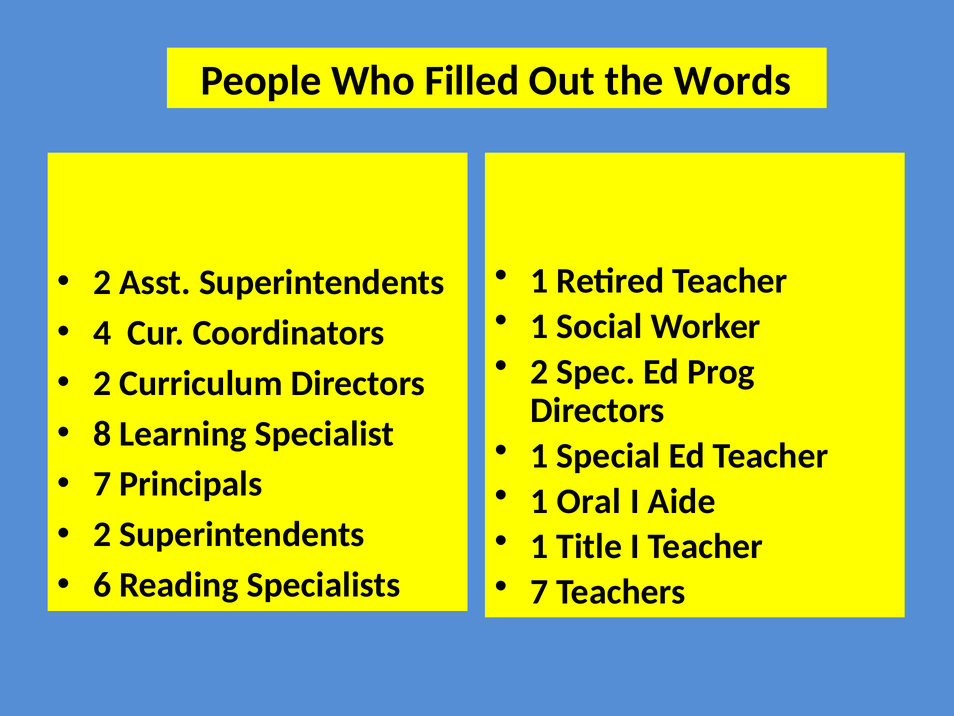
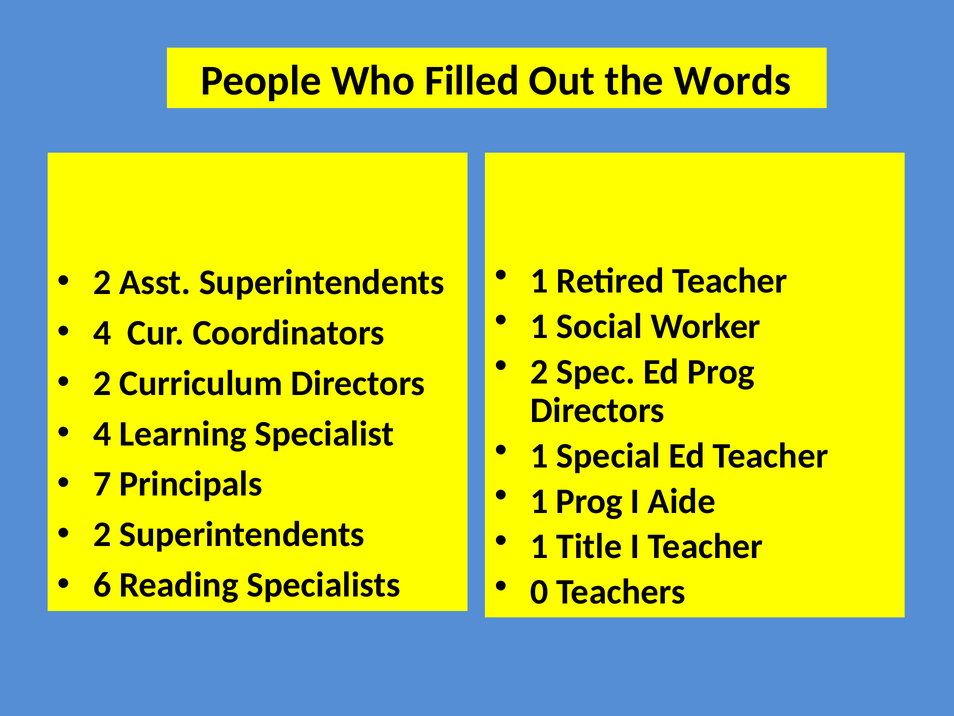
8 at (102, 433): 8 -> 4
1 Oral: Oral -> Prog
7 at (539, 592): 7 -> 0
